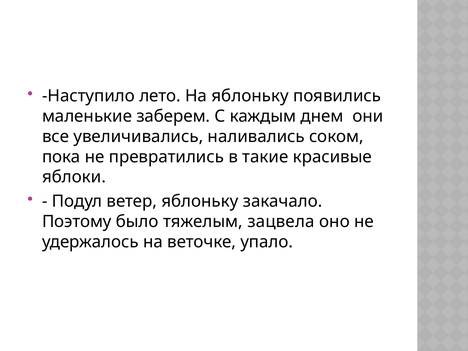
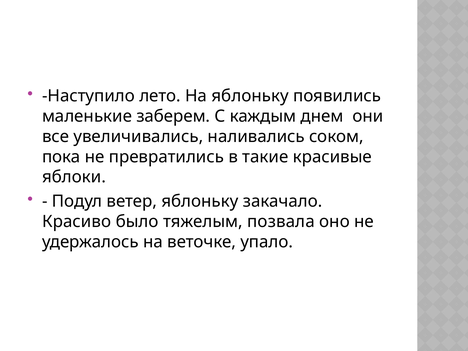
Поэтому: Поэтому -> Красиво
зацвела: зацвела -> позвала
